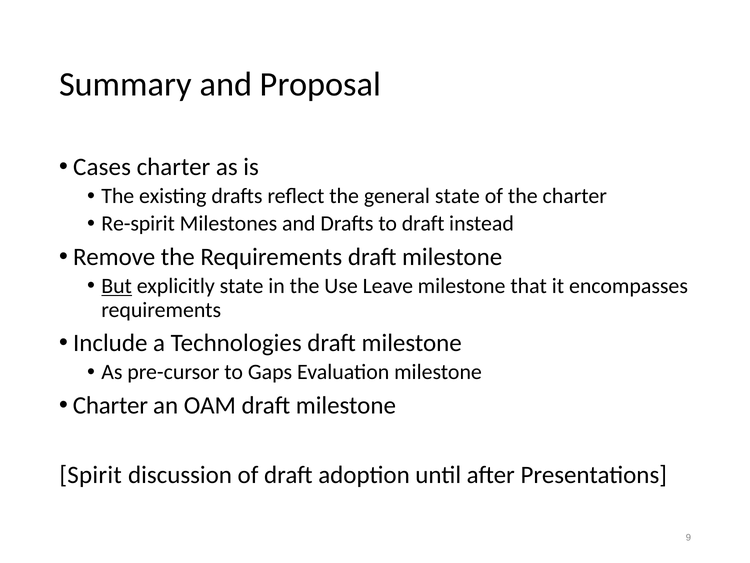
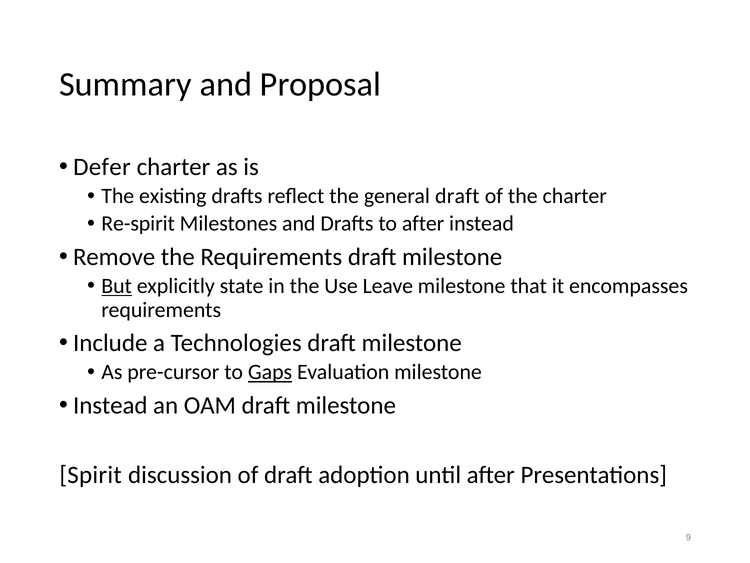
Cases: Cases -> Defer
general state: state -> draft
to draft: draft -> after
Gaps underline: none -> present
Charter at (110, 405): Charter -> Instead
